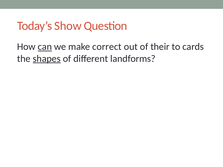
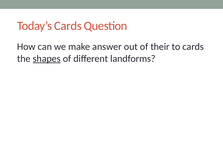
Today’s Show: Show -> Cards
can underline: present -> none
correct: correct -> answer
